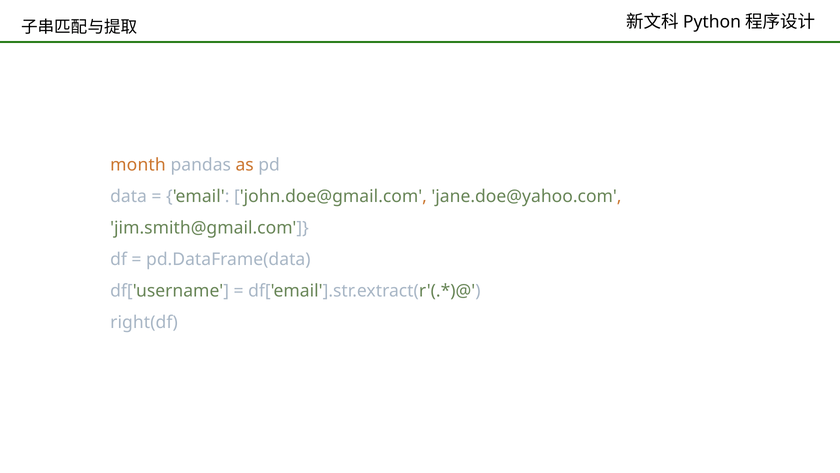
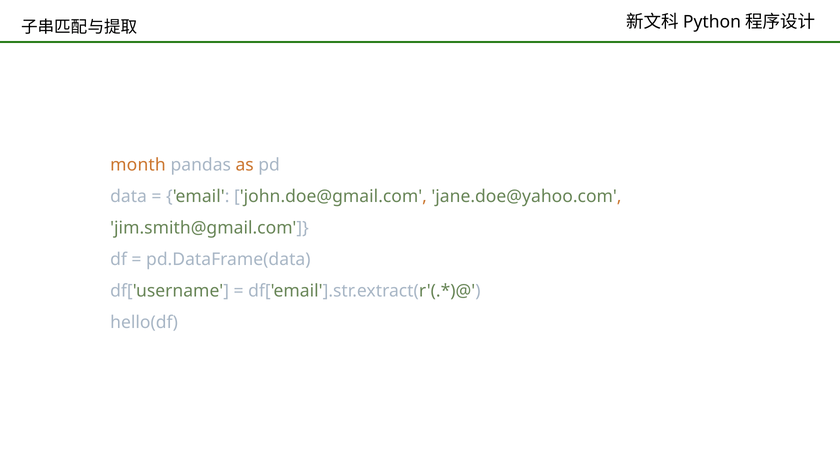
right(df: right(df -> hello(df
